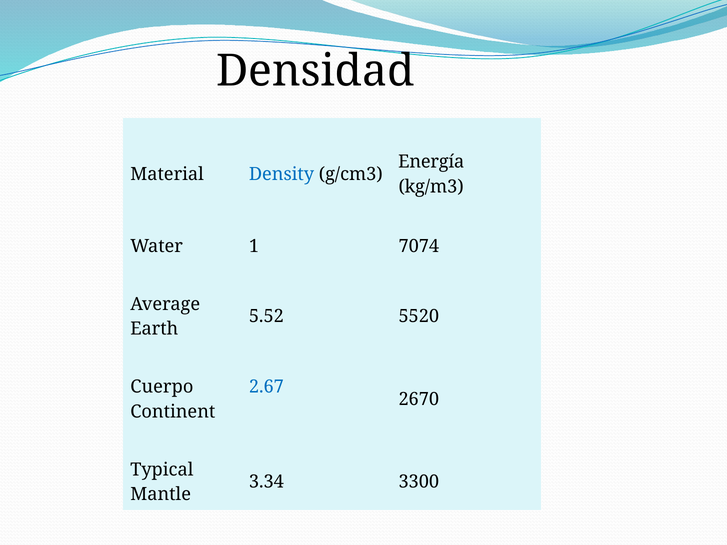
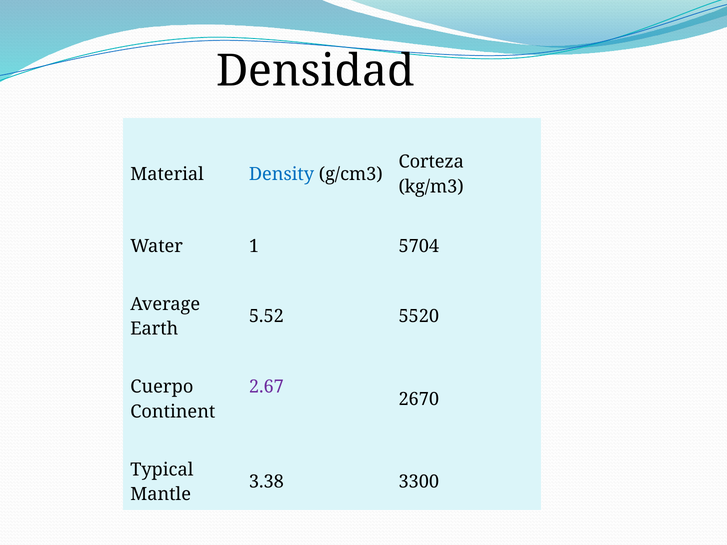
Energía: Energía -> Corteza
7074: 7074 -> 5704
2.67 colour: blue -> purple
3.34: 3.34 -> 3.38
